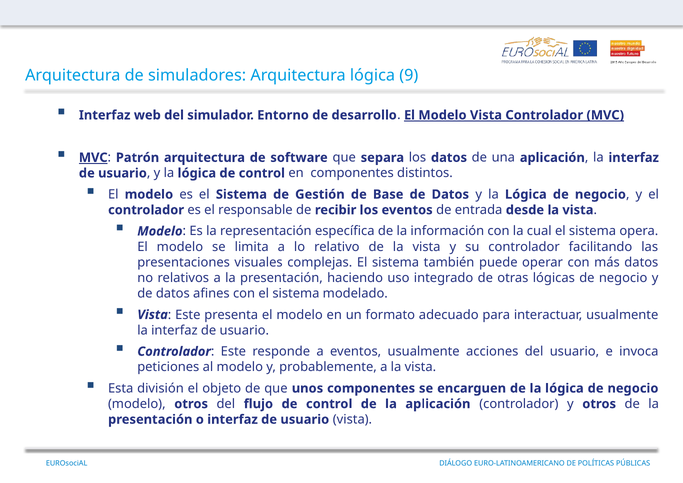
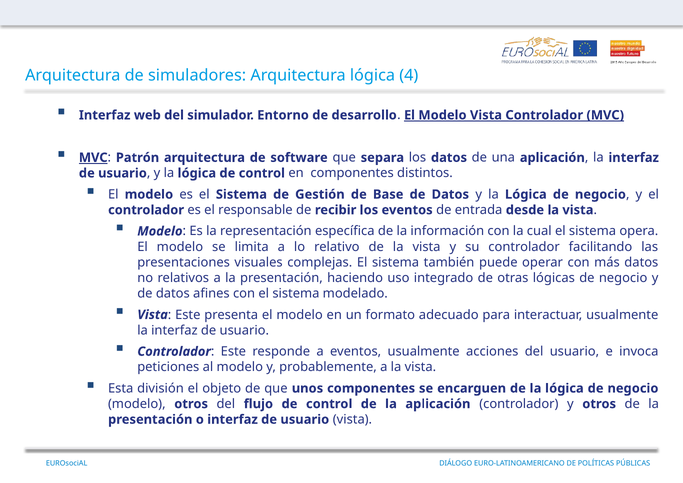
9: 9 -> 4
